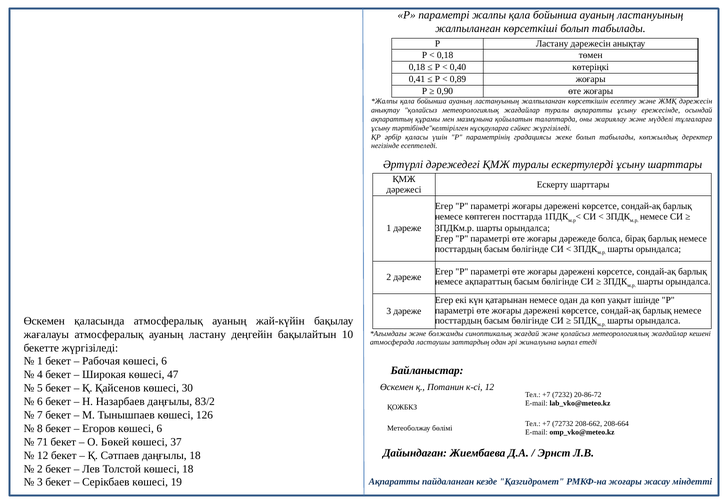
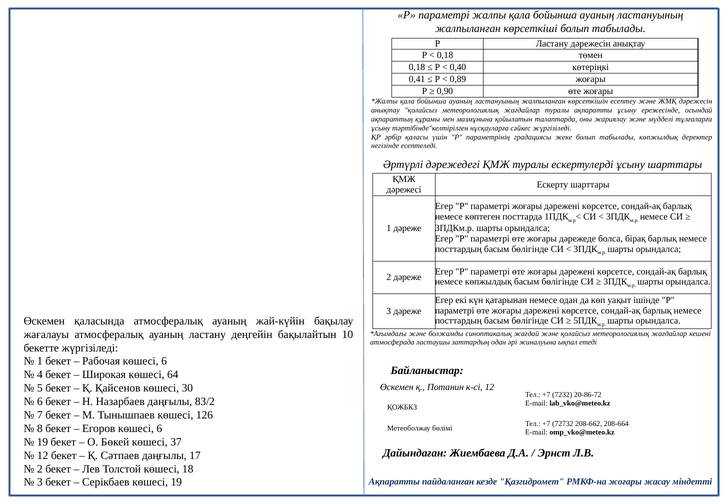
немесе ақпараттың: ақпараттың -> көпжылдық
47: 47 -> 64
71 at (43, 442): 71 -> 19
даңғылы 18: 18 -> 17
